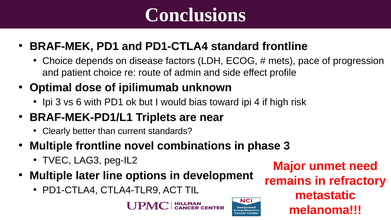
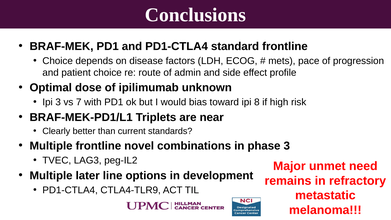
6: 6 -> 7
4: 4 -> 8
